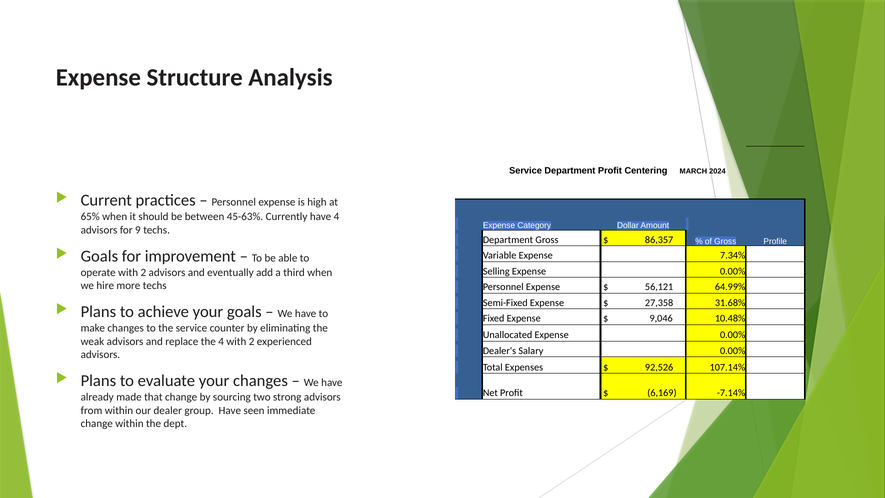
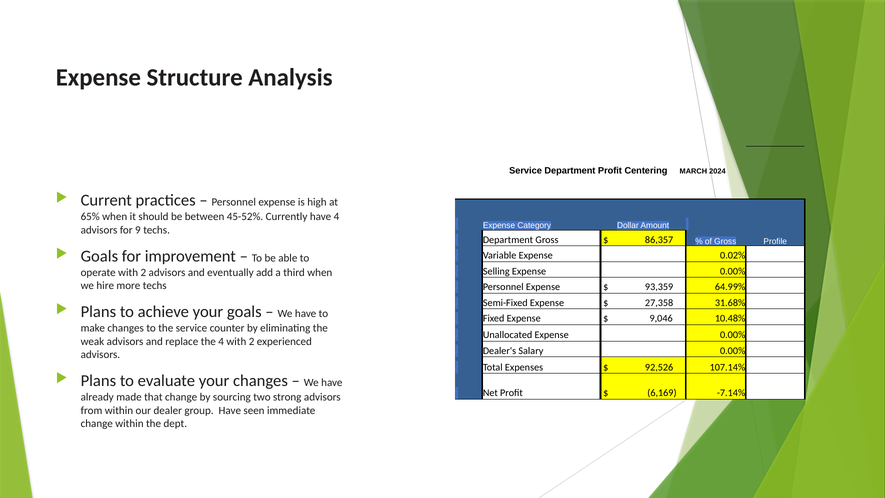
45-63%: 45-63% -> 45-52%
7.34%: 7.34% -> 0.02%
56,121: 56,121 -> 93,359
